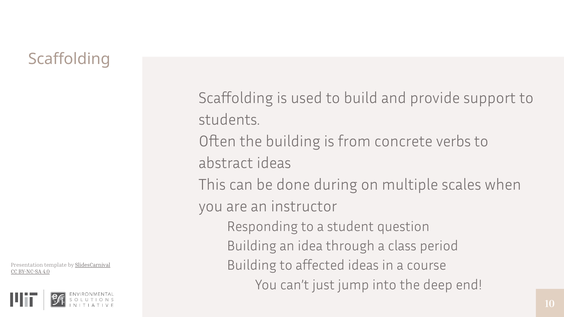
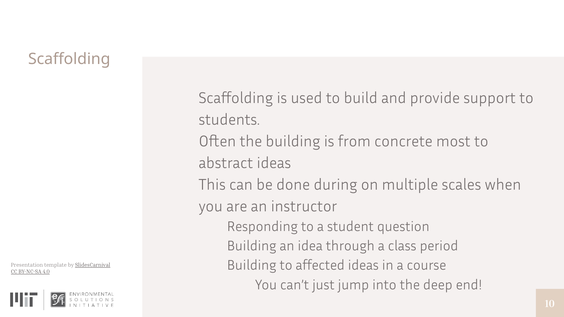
verbs: verbs -> most
